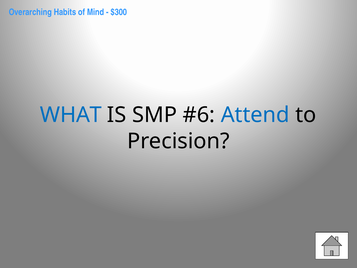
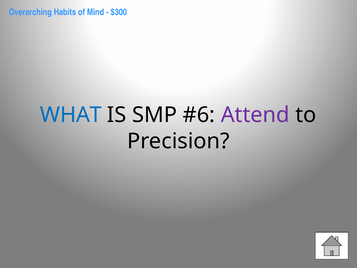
Attend colour: blue -> purple
